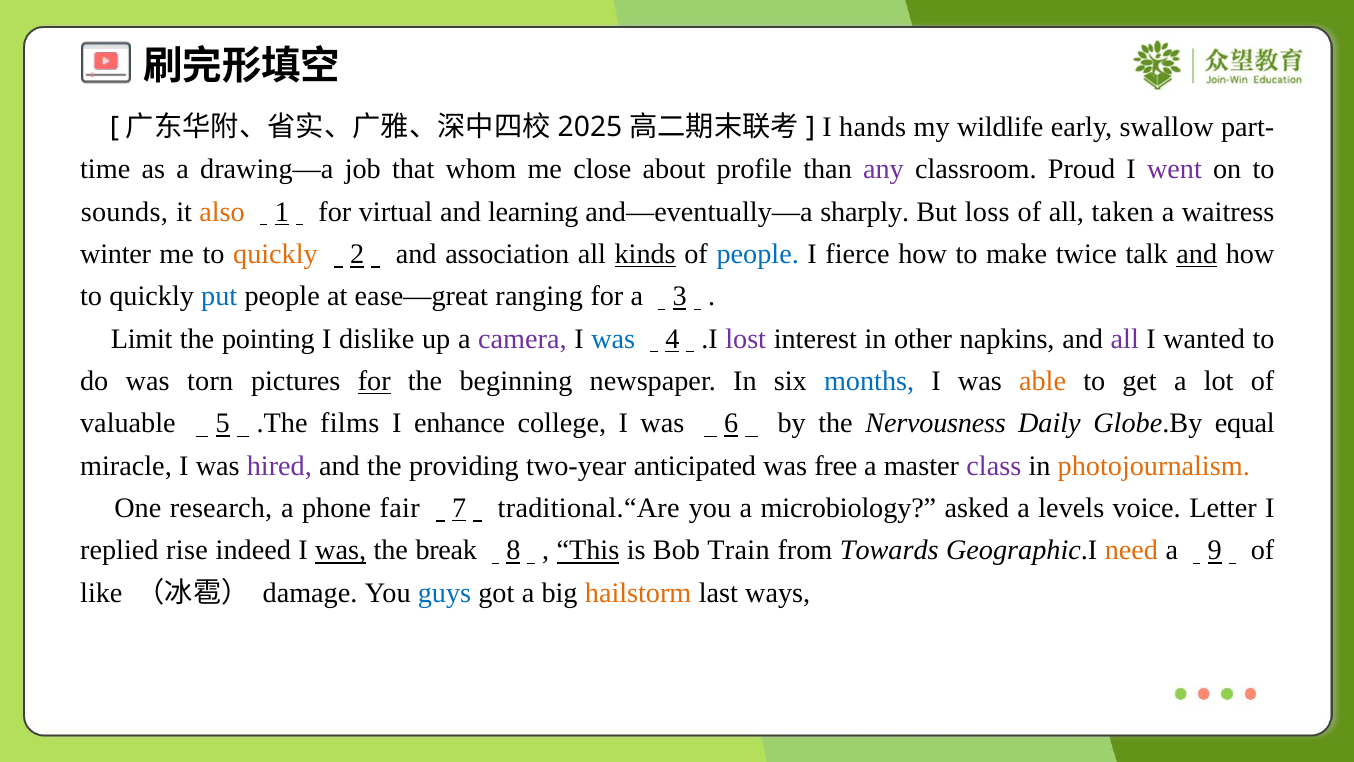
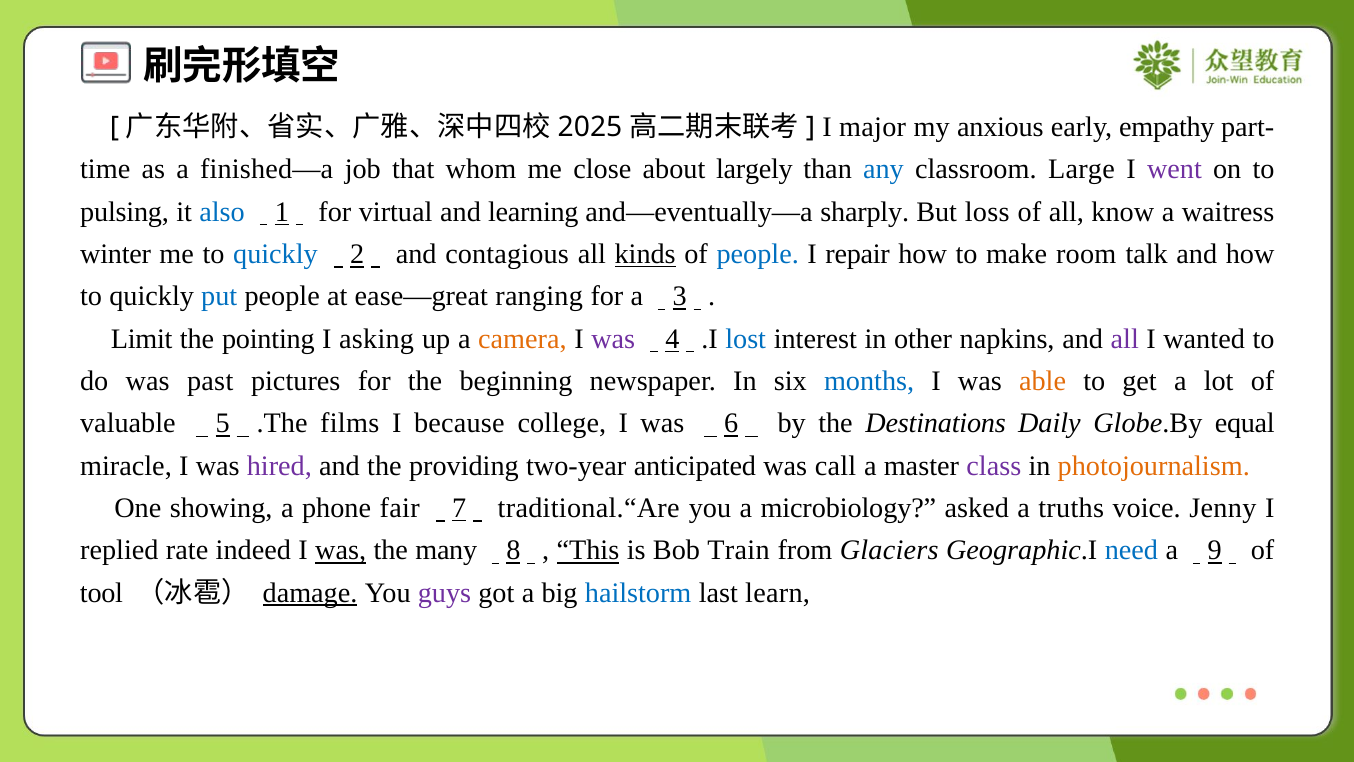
hands: hands -> major
wildlife: wildlife -> anxious
swallow: swallow -> empathy
drawing—a: drawing—a -> finished—a
profile: profile -> largely
any colour: purple -> blue
Proud: Proud -> Large
sounds: sounds -> pulsing
also colour: orange -> blue
taken: taken -> know
quickly at (275, 254) colour: orange -> blue
association: association -> contagious
fierce: fierce -> repair
twice: twice -> room
and at (1197, 254) underline: present -> none
dislike: dislike -> asking
camera colour: purple -> orange
was at (613, 339) colour: blue -> purple
lost colour: purple -> blue
torn: torn -> past
for at (374, 381) underline: present -> none
enhance: enhance -> because
Nervousness: Nervousness -> Destinations
free: free -> call
research: research -> showing
levels: levels -> truths
Letter: Letter -> Jenny
rise: rise -> rate
break: break -> many
Towards: Towards -> Glaciers
need colour: orange -> blue
like: like -> tool
damage underline: none -> present
guys colour: blue -> purple
hailstorm colour: orange -> blue
ways: ways -> learn
